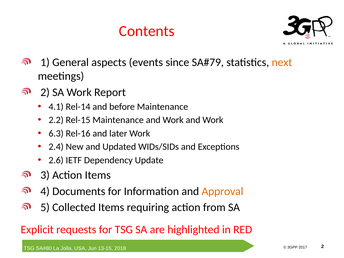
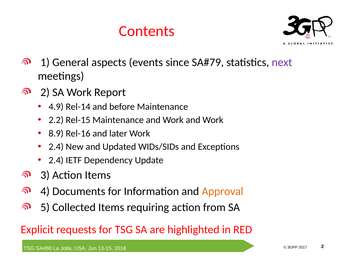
next colour: orange -> purple
4.1: 4.1 -> 4.9
6.3: 6.3 -> 8.9
2.6 at (56, 160): 2.6 -> 2.4
